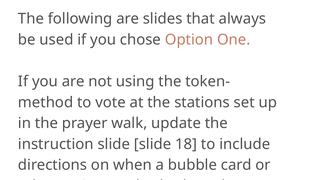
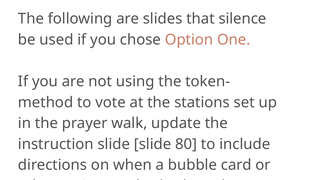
always: always -> silence
18: 18 -> 80
